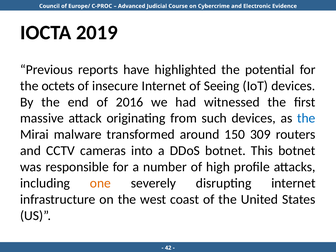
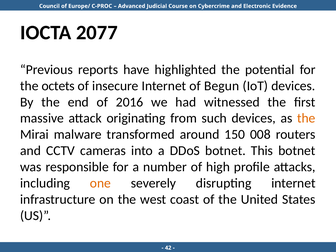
2019: 2019 -> 2077
Seeing: Seeing -> Begun
the at (306, 118) colour: blue -> orange
309: 309 -> 008
